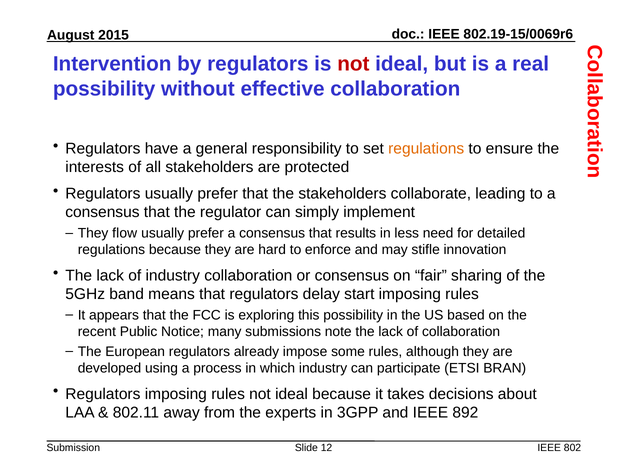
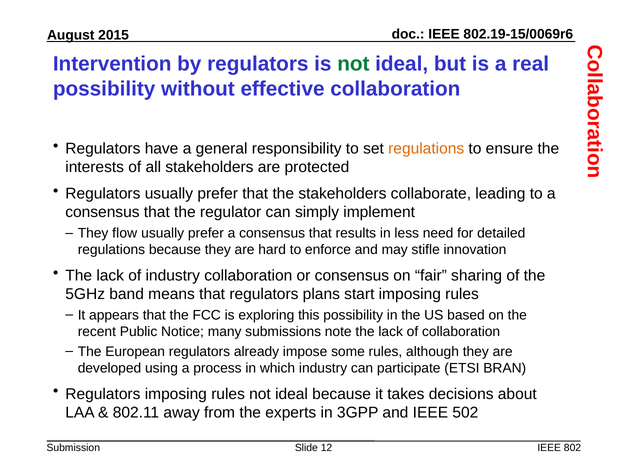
not at (353, 64) colour: red -> green
delay: delay -> plans
892: 892 -> 502
